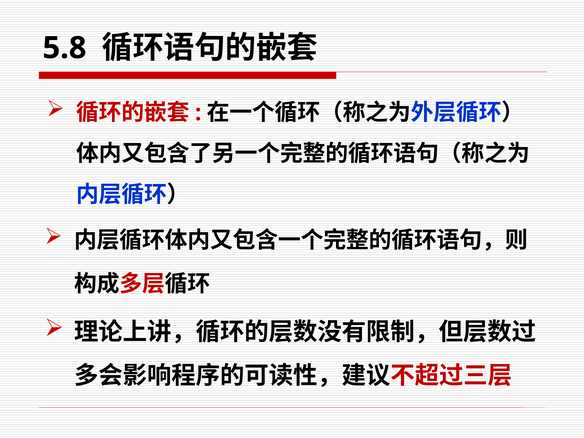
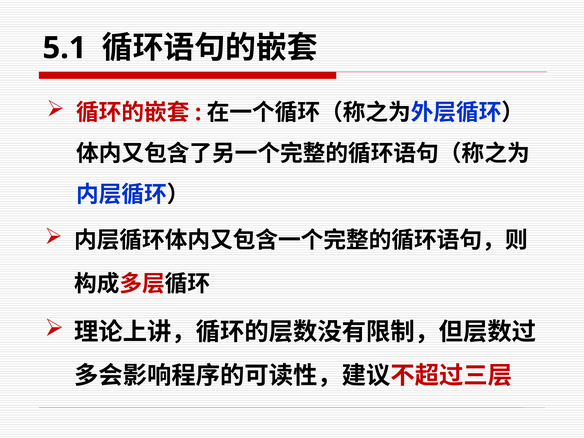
5.8: 5.8 -> 5.1
